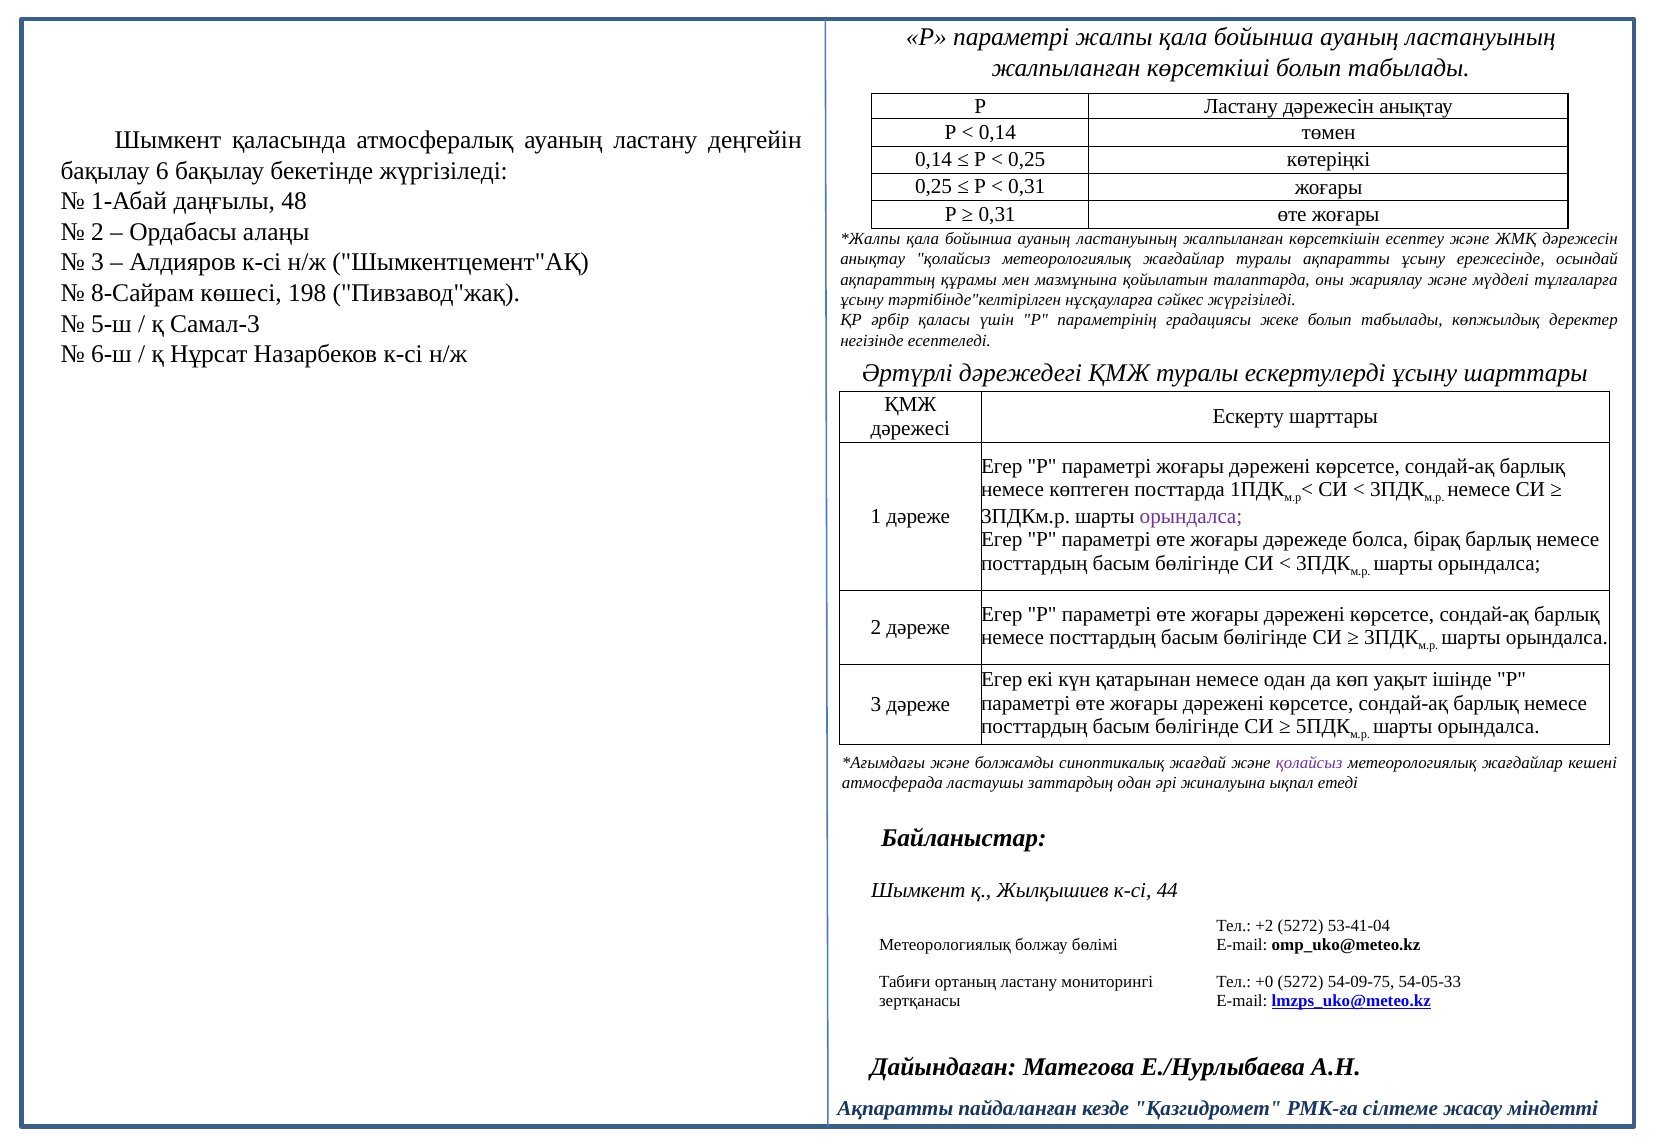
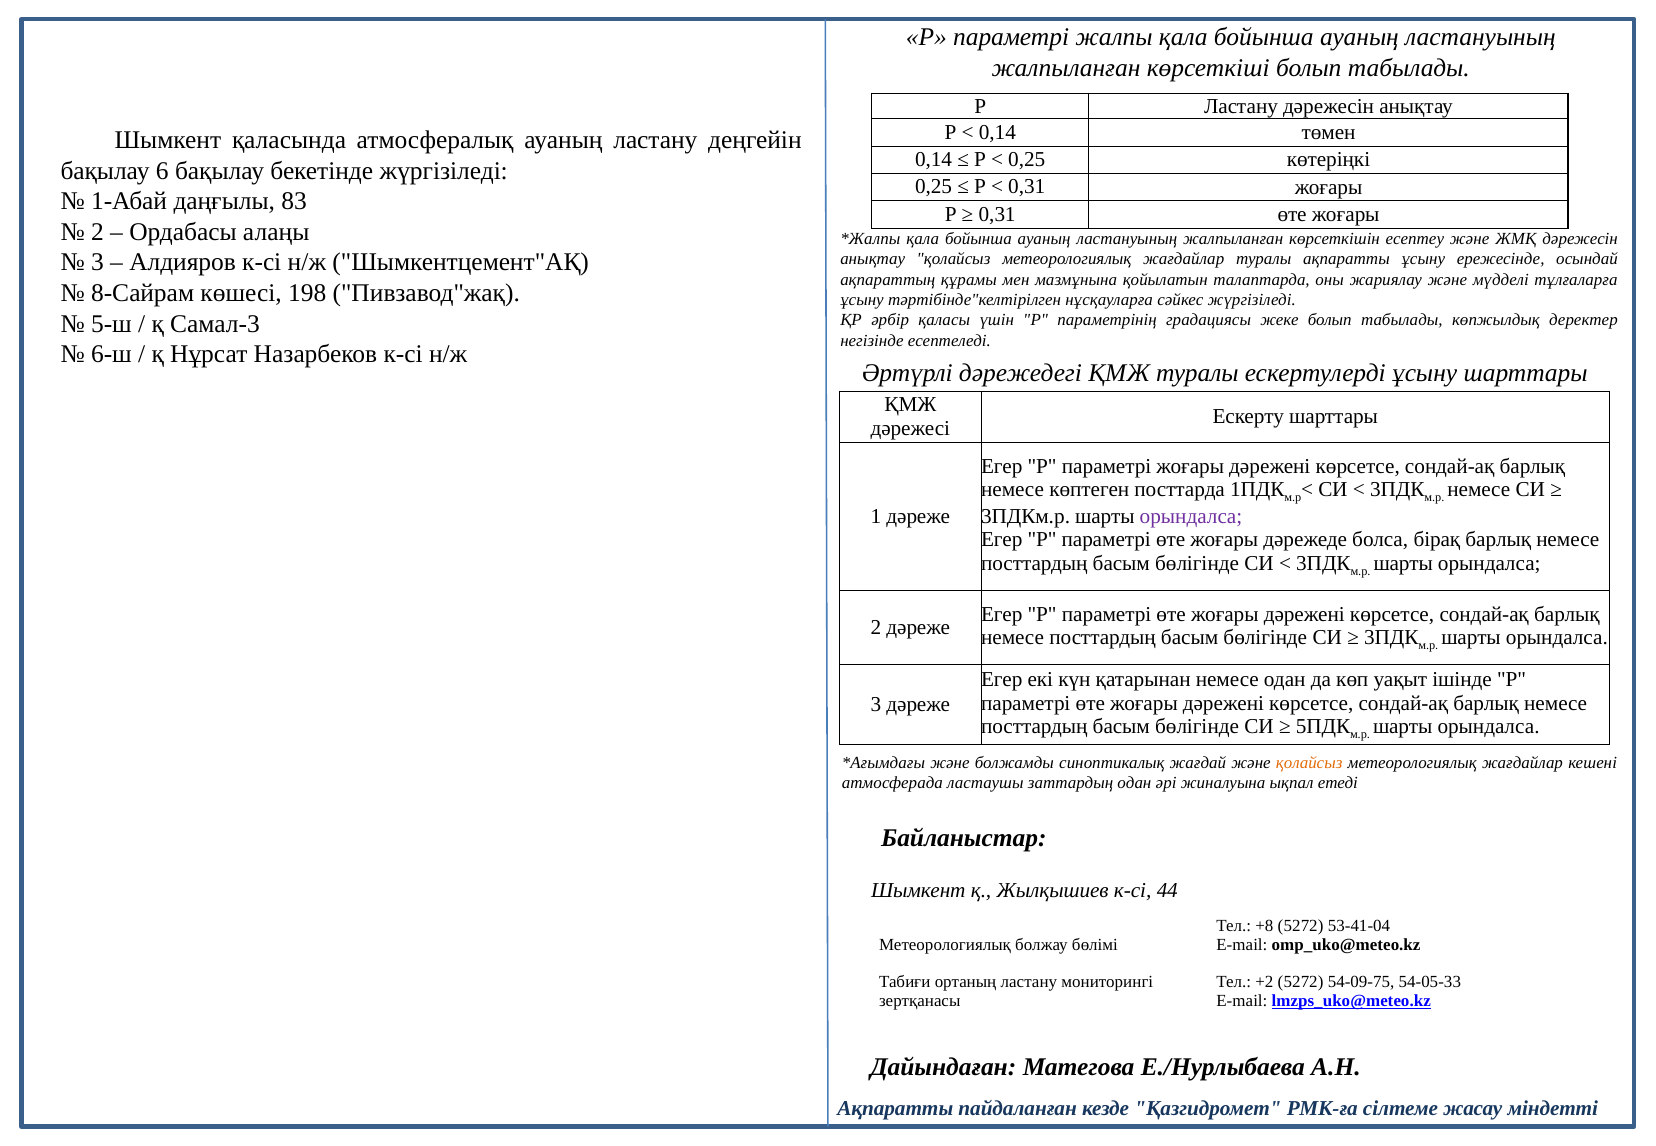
48: 48 -> 83
қолайсыз at (1309, 763) colour: purple -> orange
+2: +2 -> +8
+0: +0 -> +2
